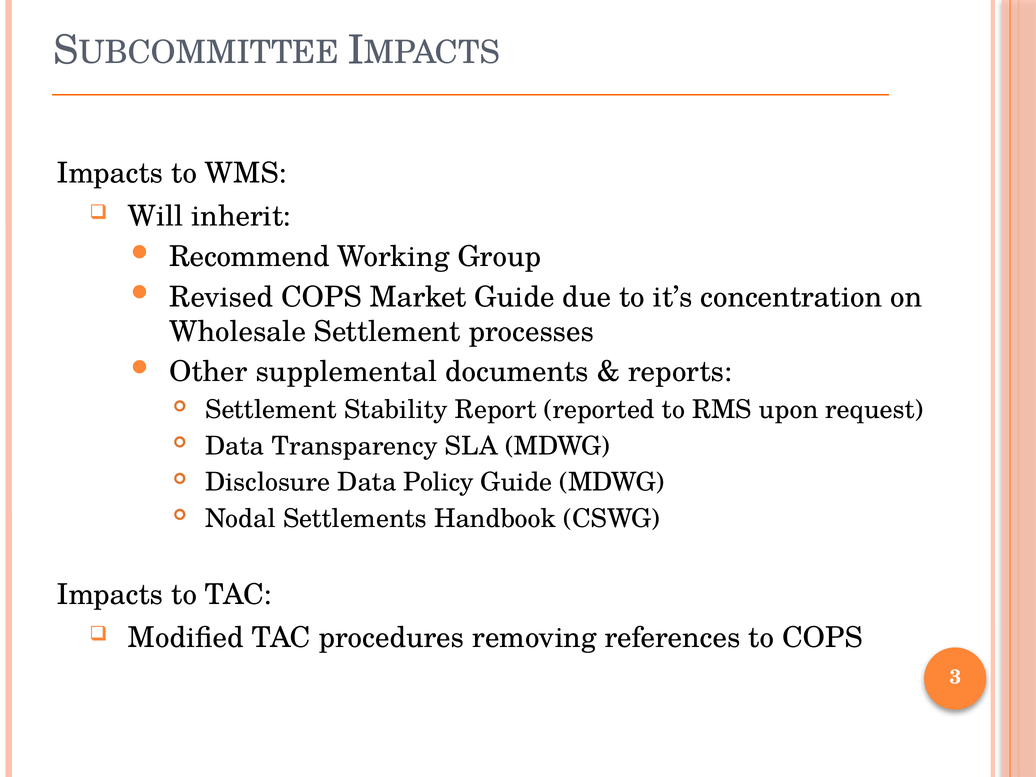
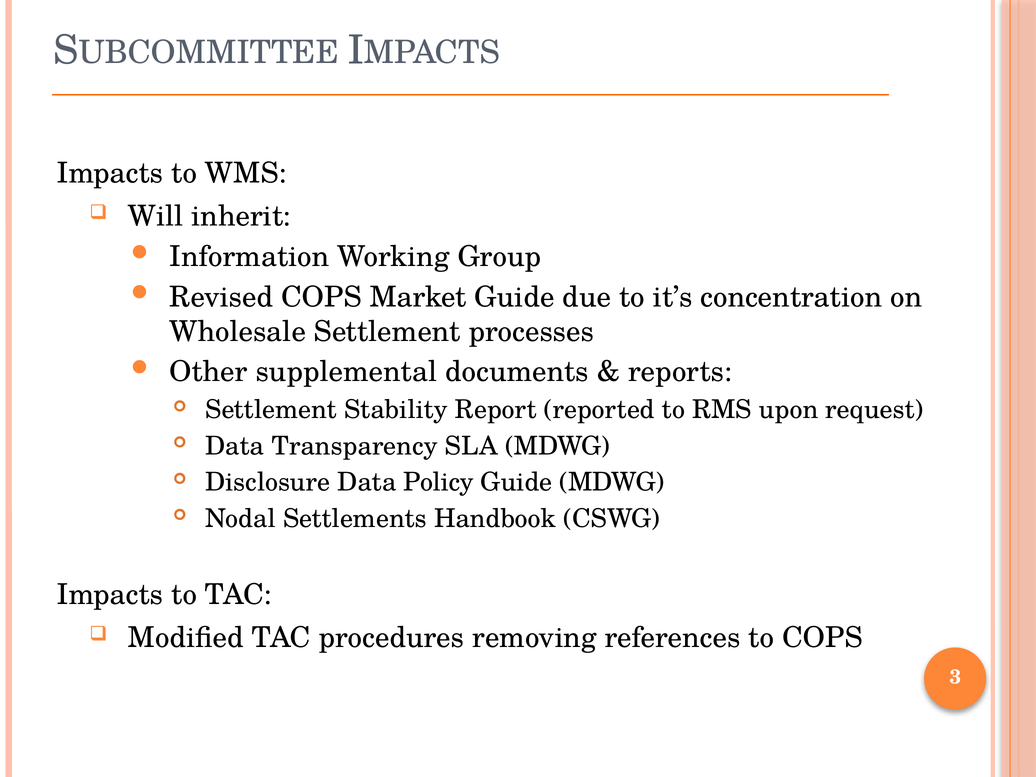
Recommend: Recommend -> Information
